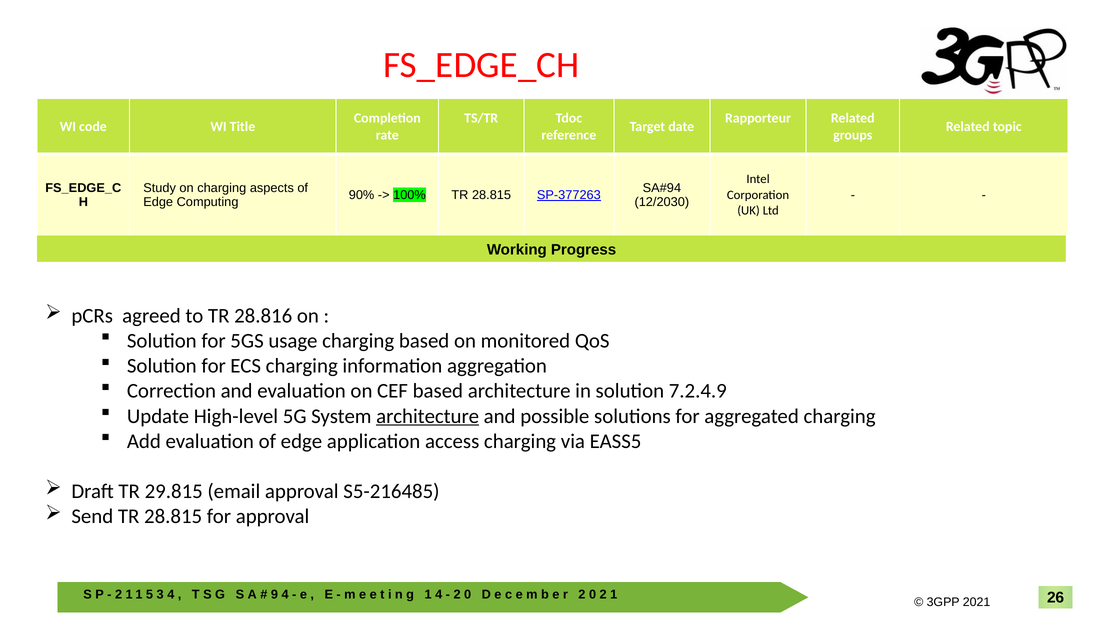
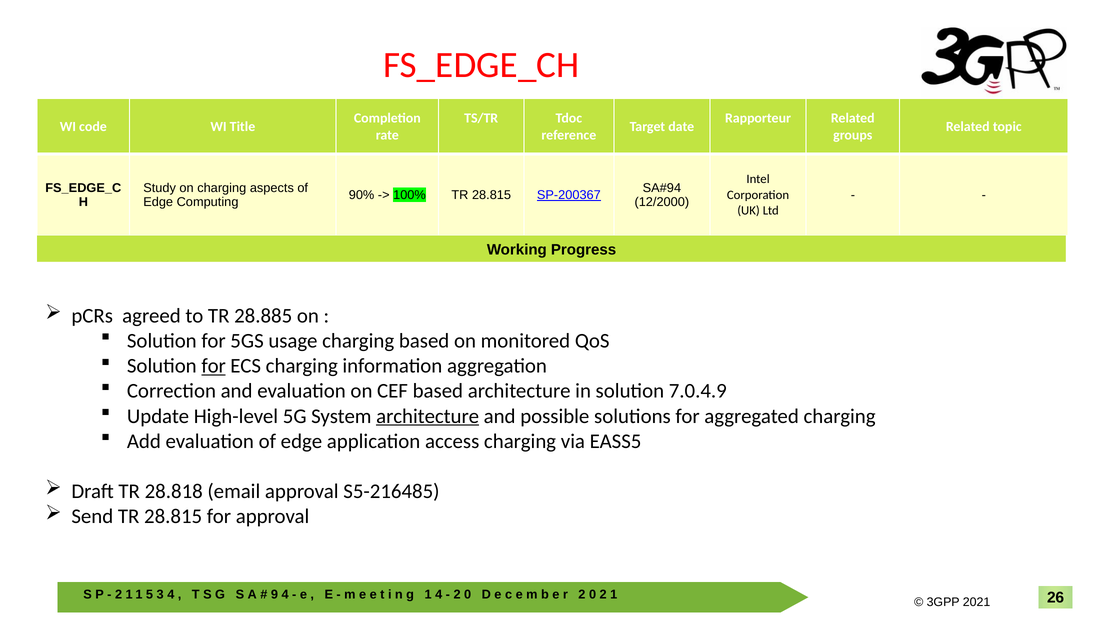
SP-377263: SP-377263 -> SP-200367
12/2030: 12/2030 -> 12/2000
28.816: 28.816 -> 28.885
for at (214, 366) underline: none -> present
7.2.4.9: 7.2.4.9 -> 7.0.4.9
29.815: 29.815 -> 28.818
